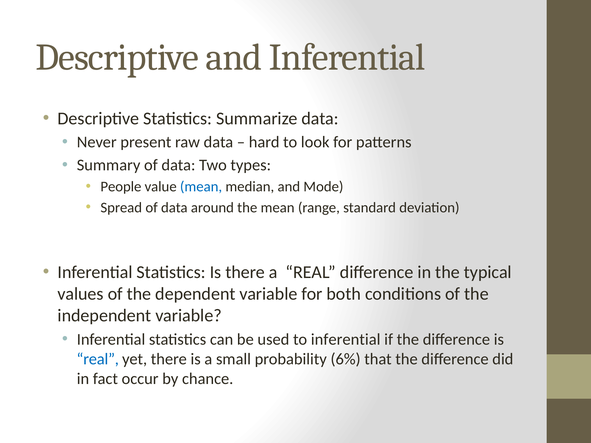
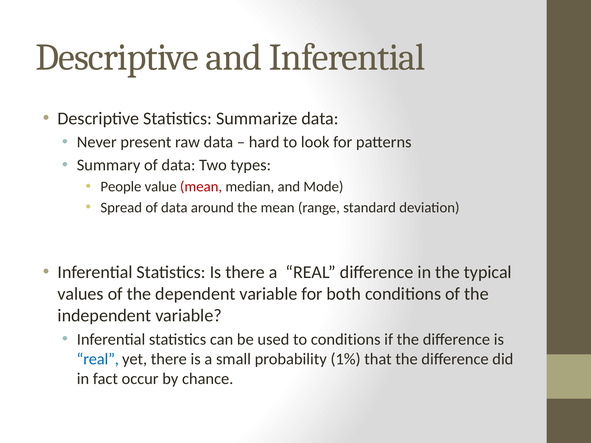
mean at (201, 187) colour: blue -> red
to inferential: inferential -> conditions
6%: 6% -> 1%
